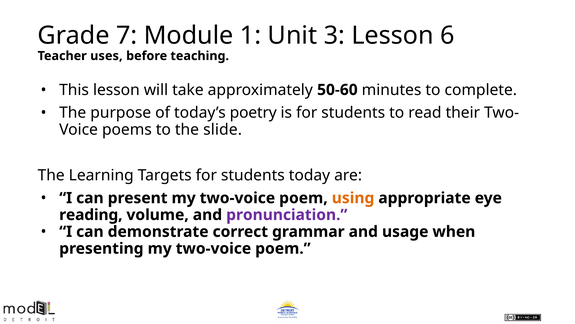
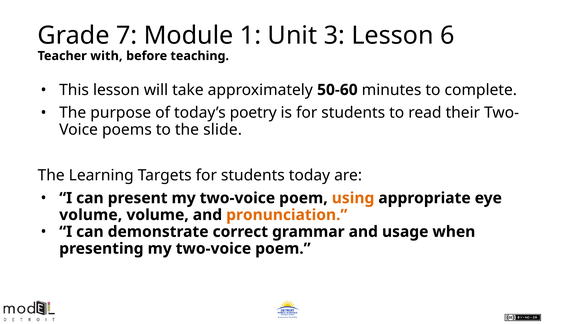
uses: uses -> with
reading at (91, 215): reading -> volume
pronunciation colour: purple -> orange
